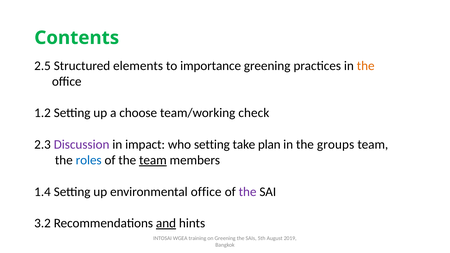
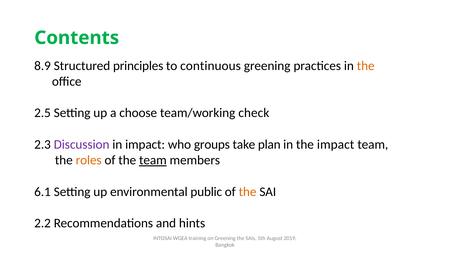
2.5: 2.5 -> 8.9
elements: elements -> principles
importance: importance -> continuous
1.2: 1.2 -> 2.5
who setting: setting -> groups
the groups: groups -> impact
roles colour: blue -> orange
1.4: 1.4 -> 6.1
environmental office: office -> public
the at (248, 192) colour: purple -> orange
3.2: 3.2 -> 2.2
and underline: present -> none
